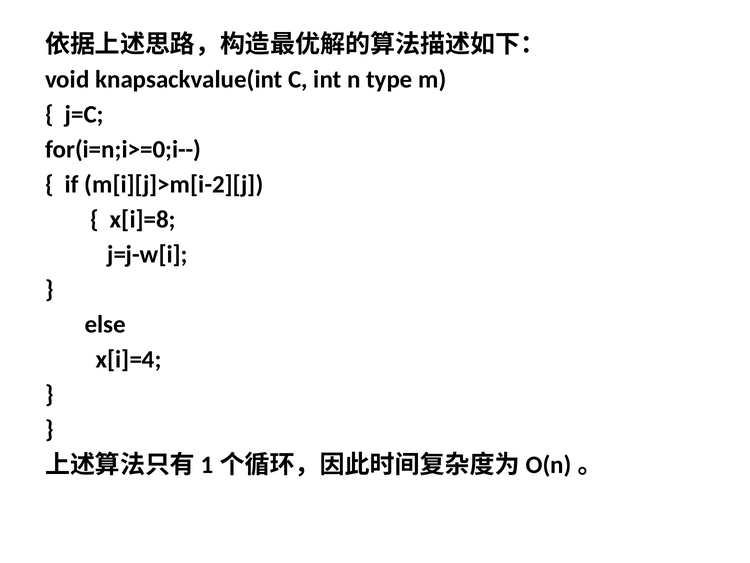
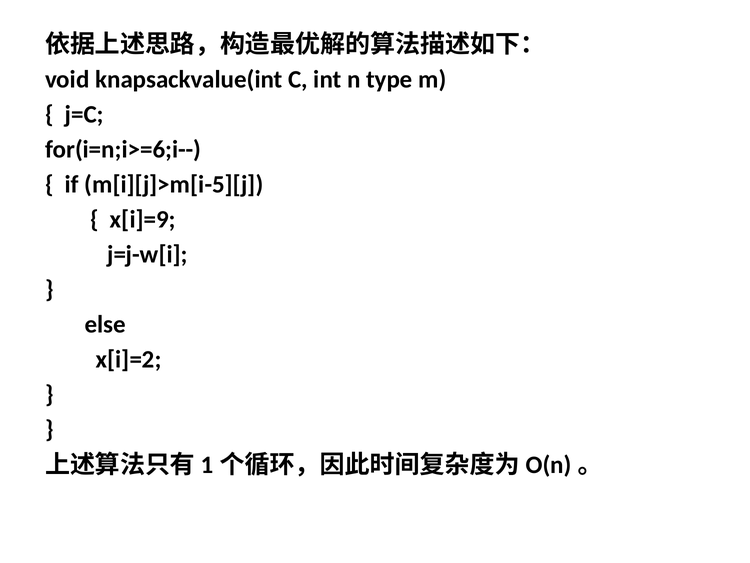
for(i=n;i>=0;i--: for(i=n;i>=0;i-- -> for(i=n;i>=6;i--
m[i][j]>m[i-2][j: m[i][j]>m[i-2][j -> m[i][j]>m[i-5][j
x[i]=8: x[i]=8 -> x[i]=9
x[i]=4: x[i]=4 -> x[i]=2
